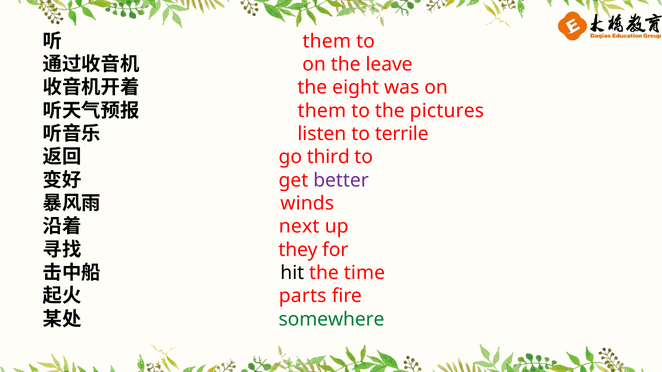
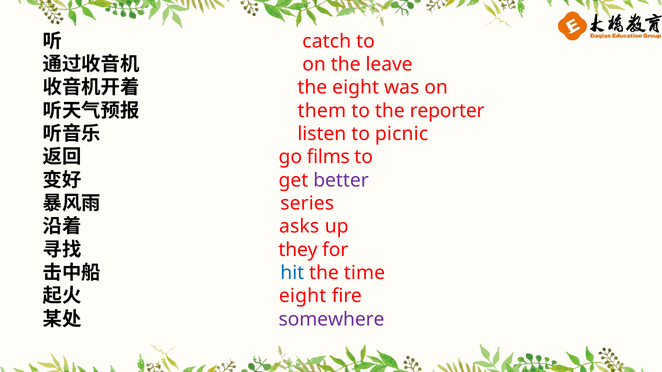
them at (327, 41): them -> catch
pictures: pictures -> reporter
terrile: terrile -> picnic
third: third -> films
winds: winds -> series
next: next -> asks
hit colour: black -> blue
parts at (303, 296): parts -> eight
somewhere colour: green -> purple
